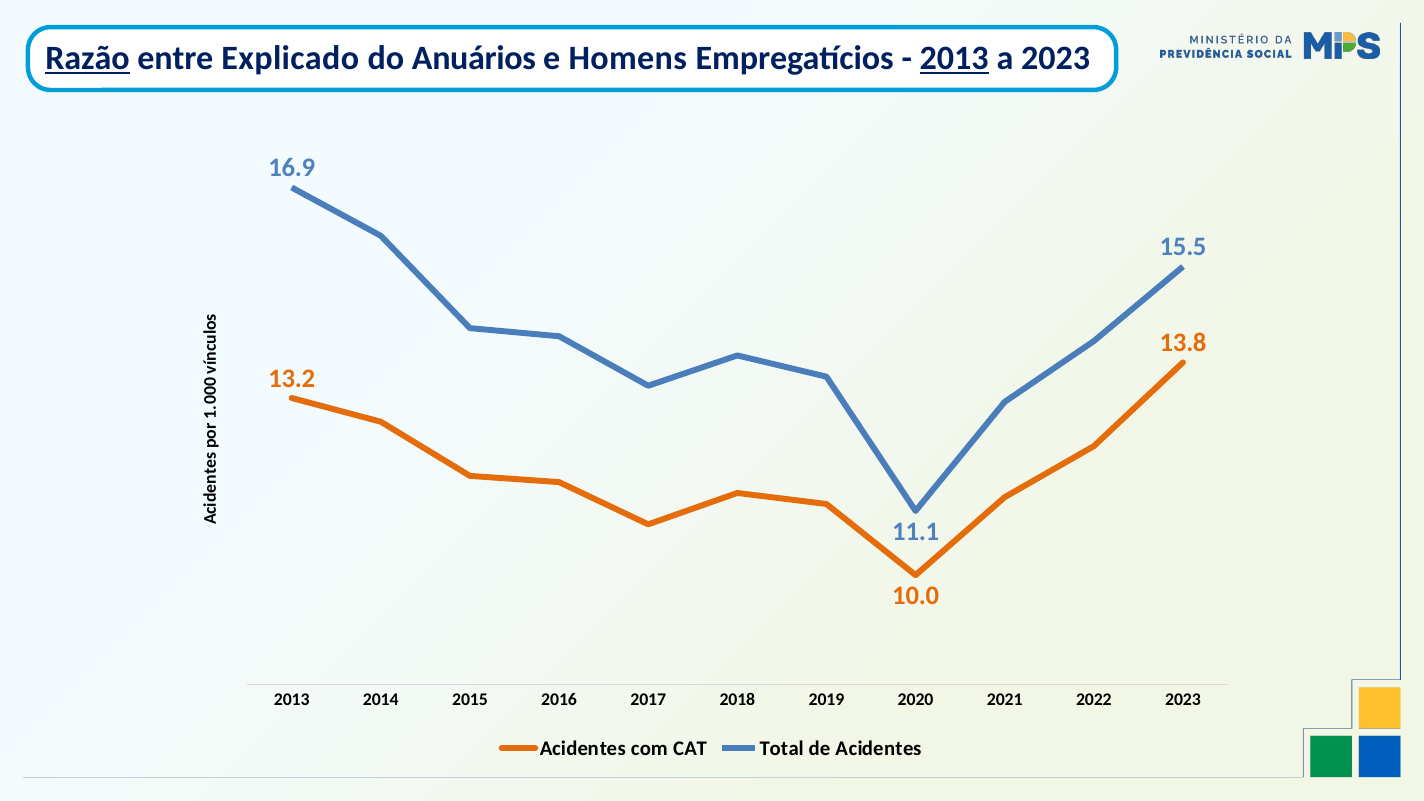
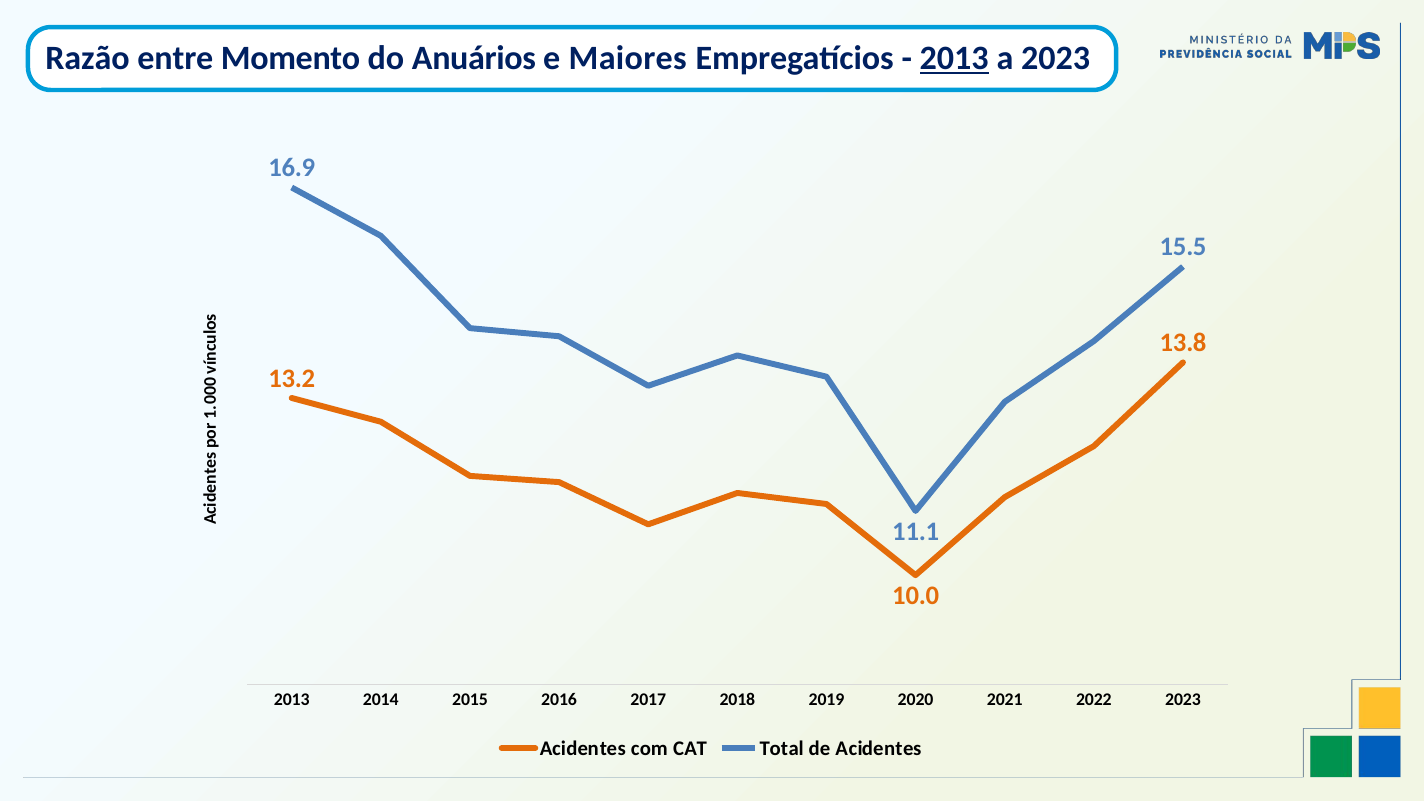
Razão underline: present -> none
Explicado: Explicado -> Momento
Homens: Homens -> Maiores
